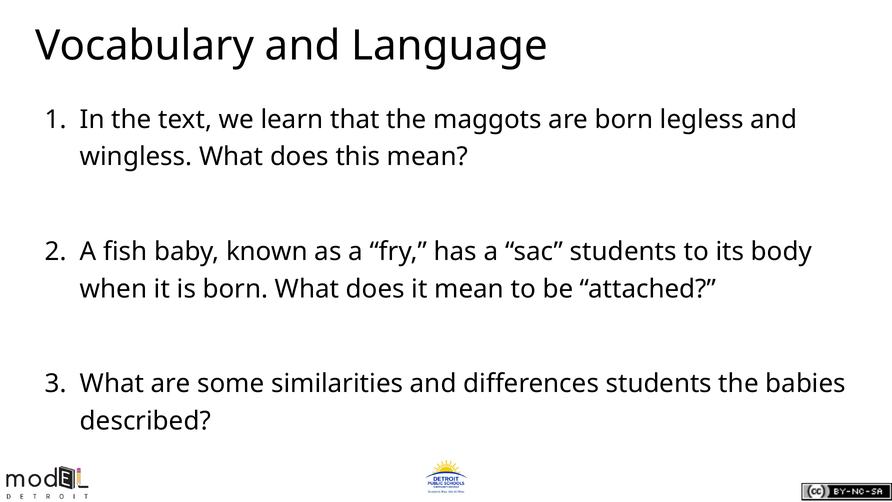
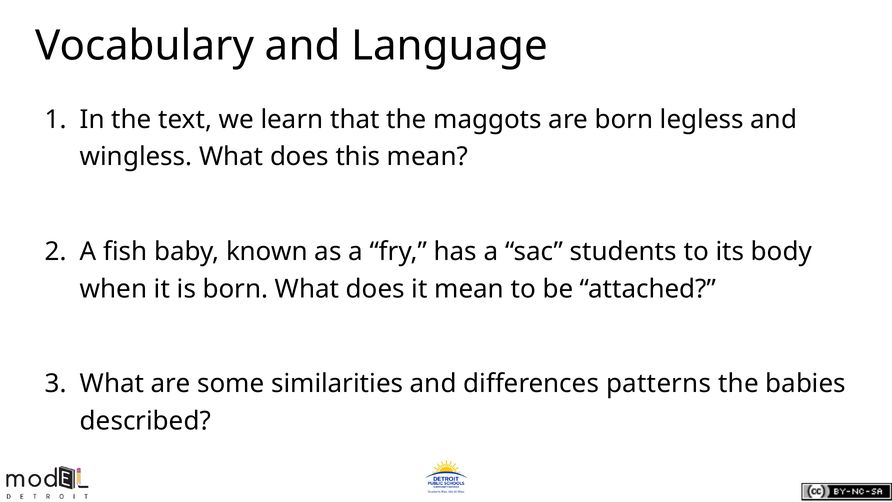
differences students: students -> patterns
